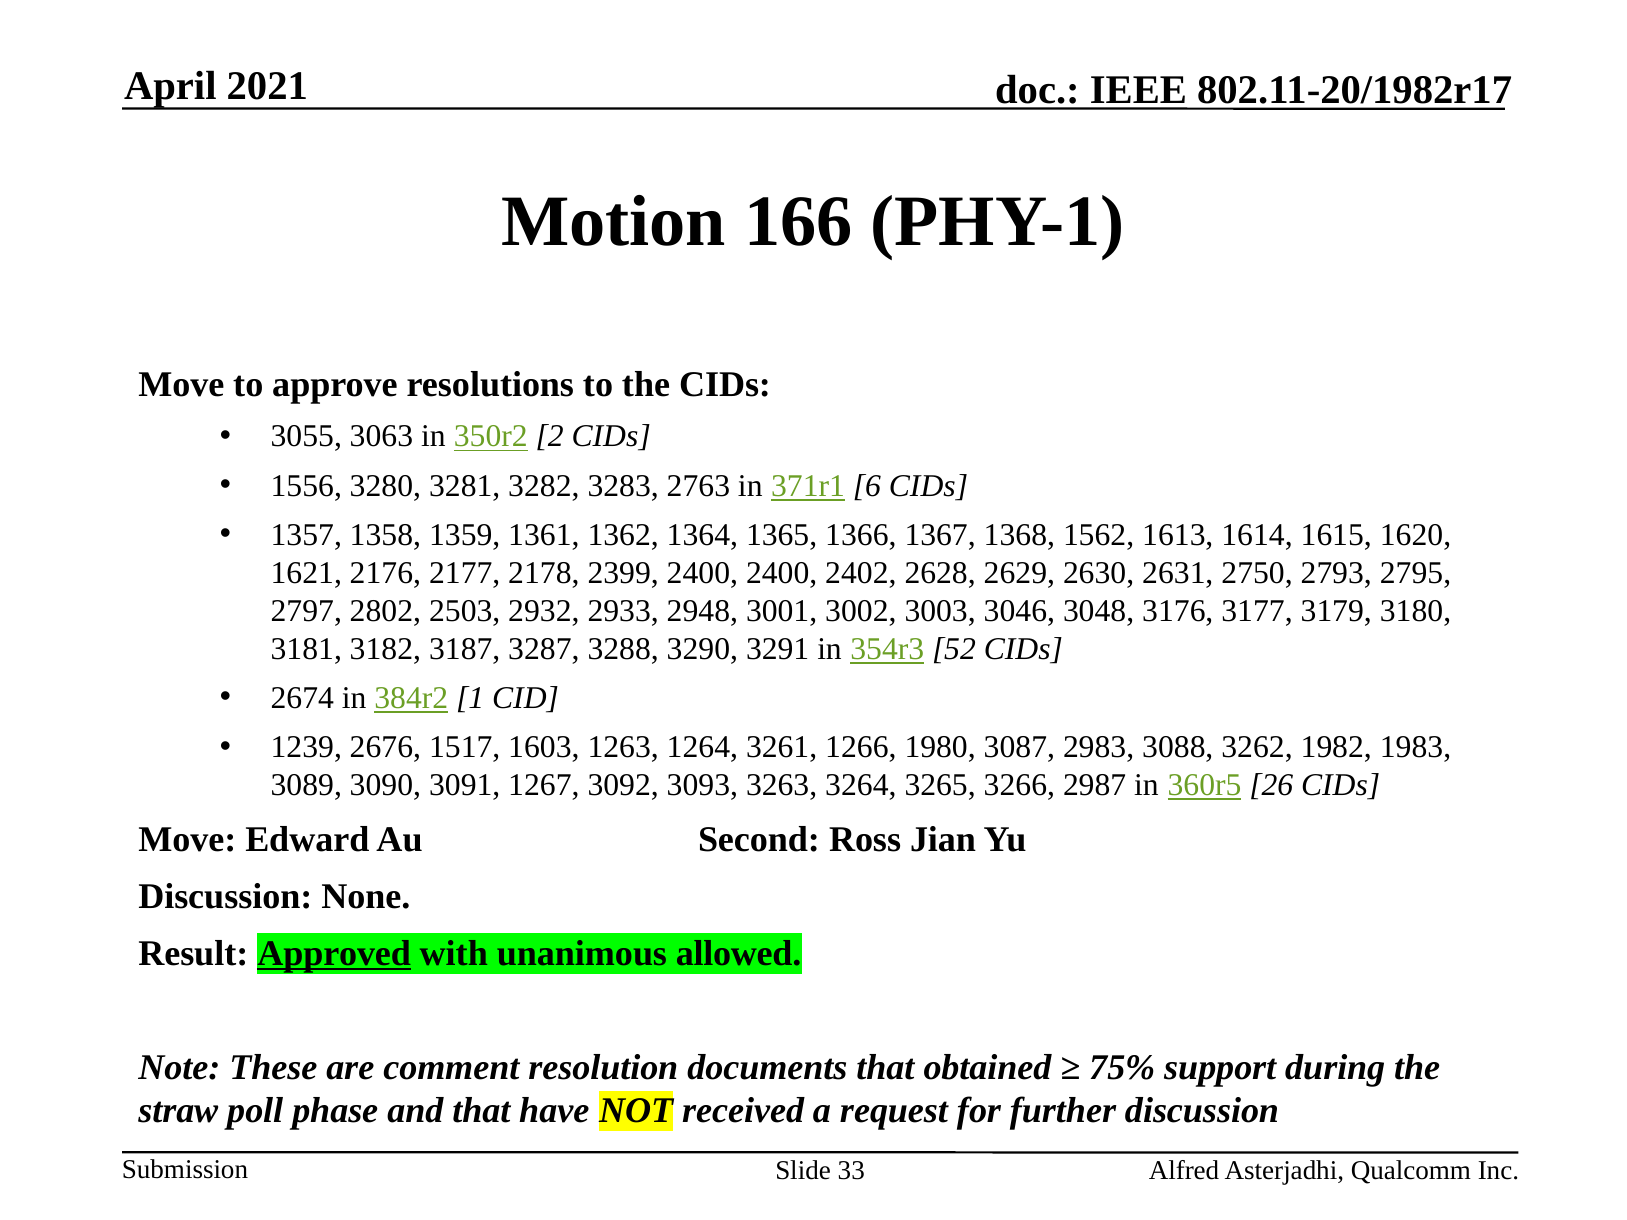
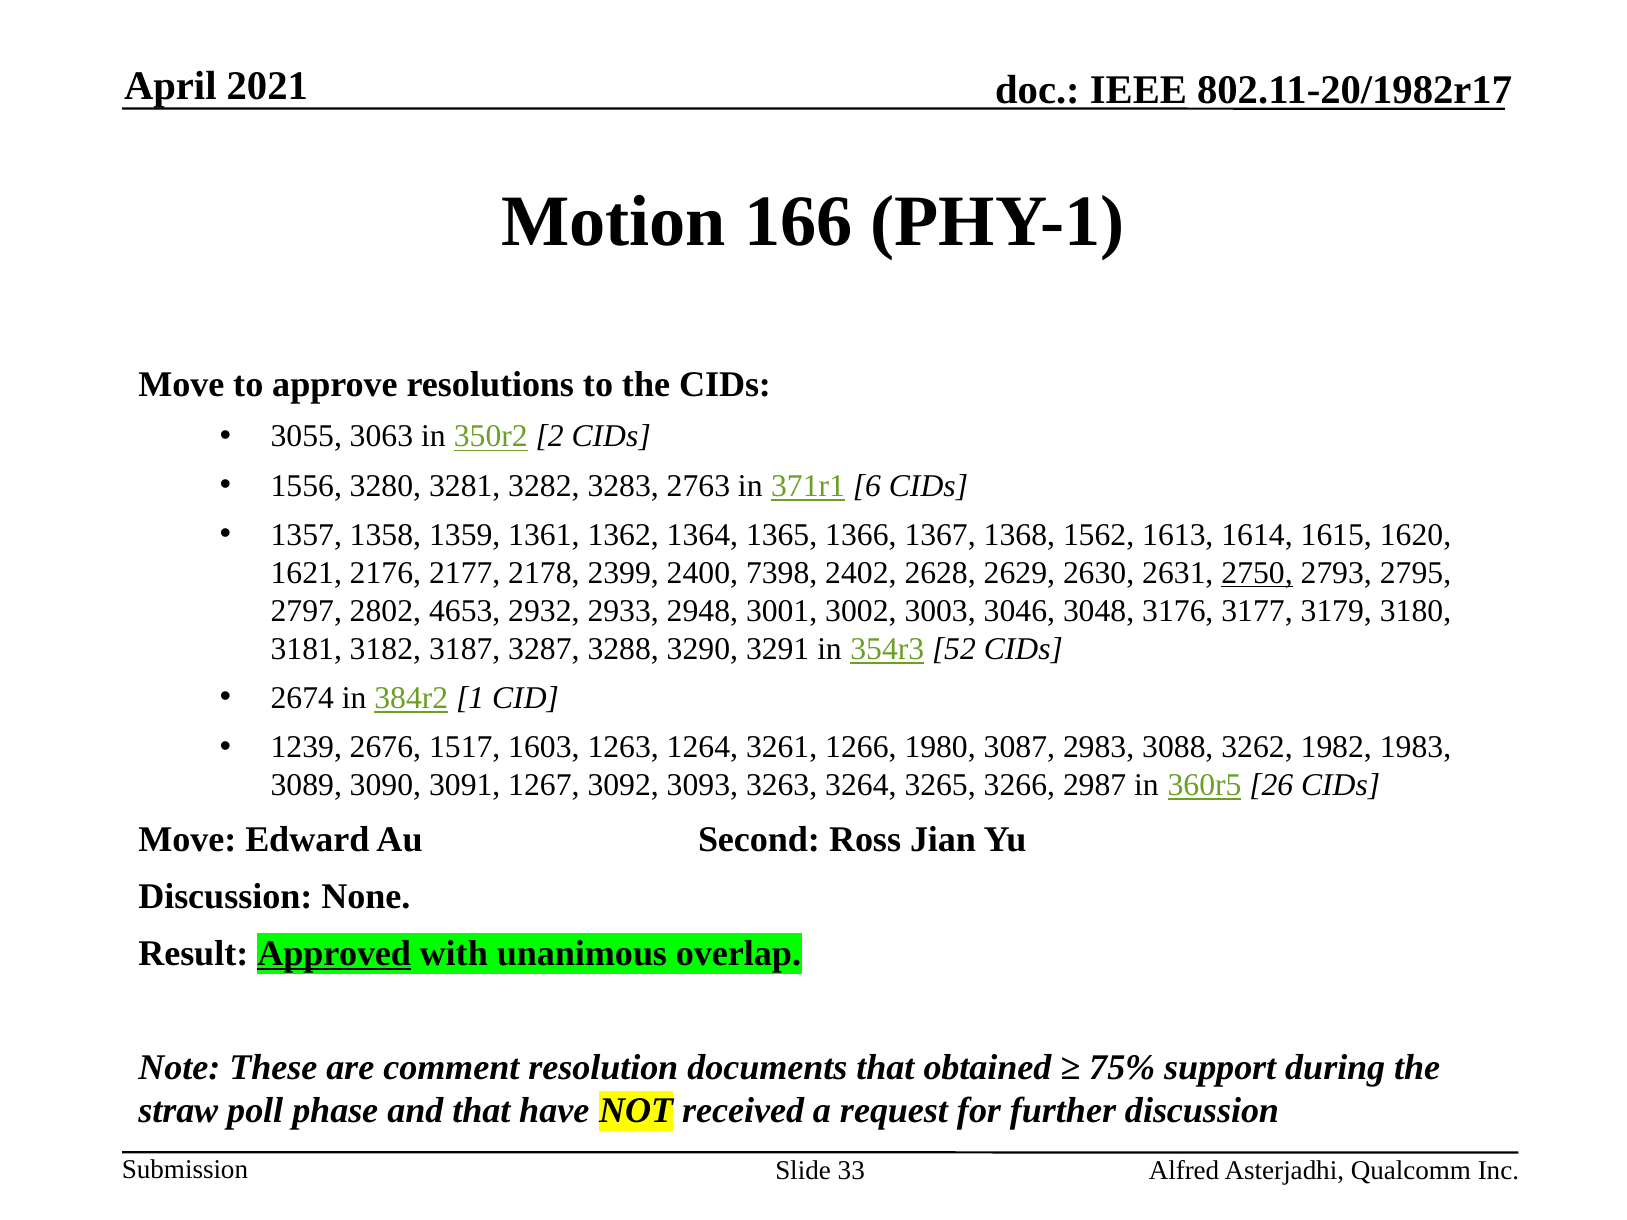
2400 2400: 2400 -> 7398
2750 underline: none -> present
2503: 2503 -> 4653
allowed: allowed -> overlap
